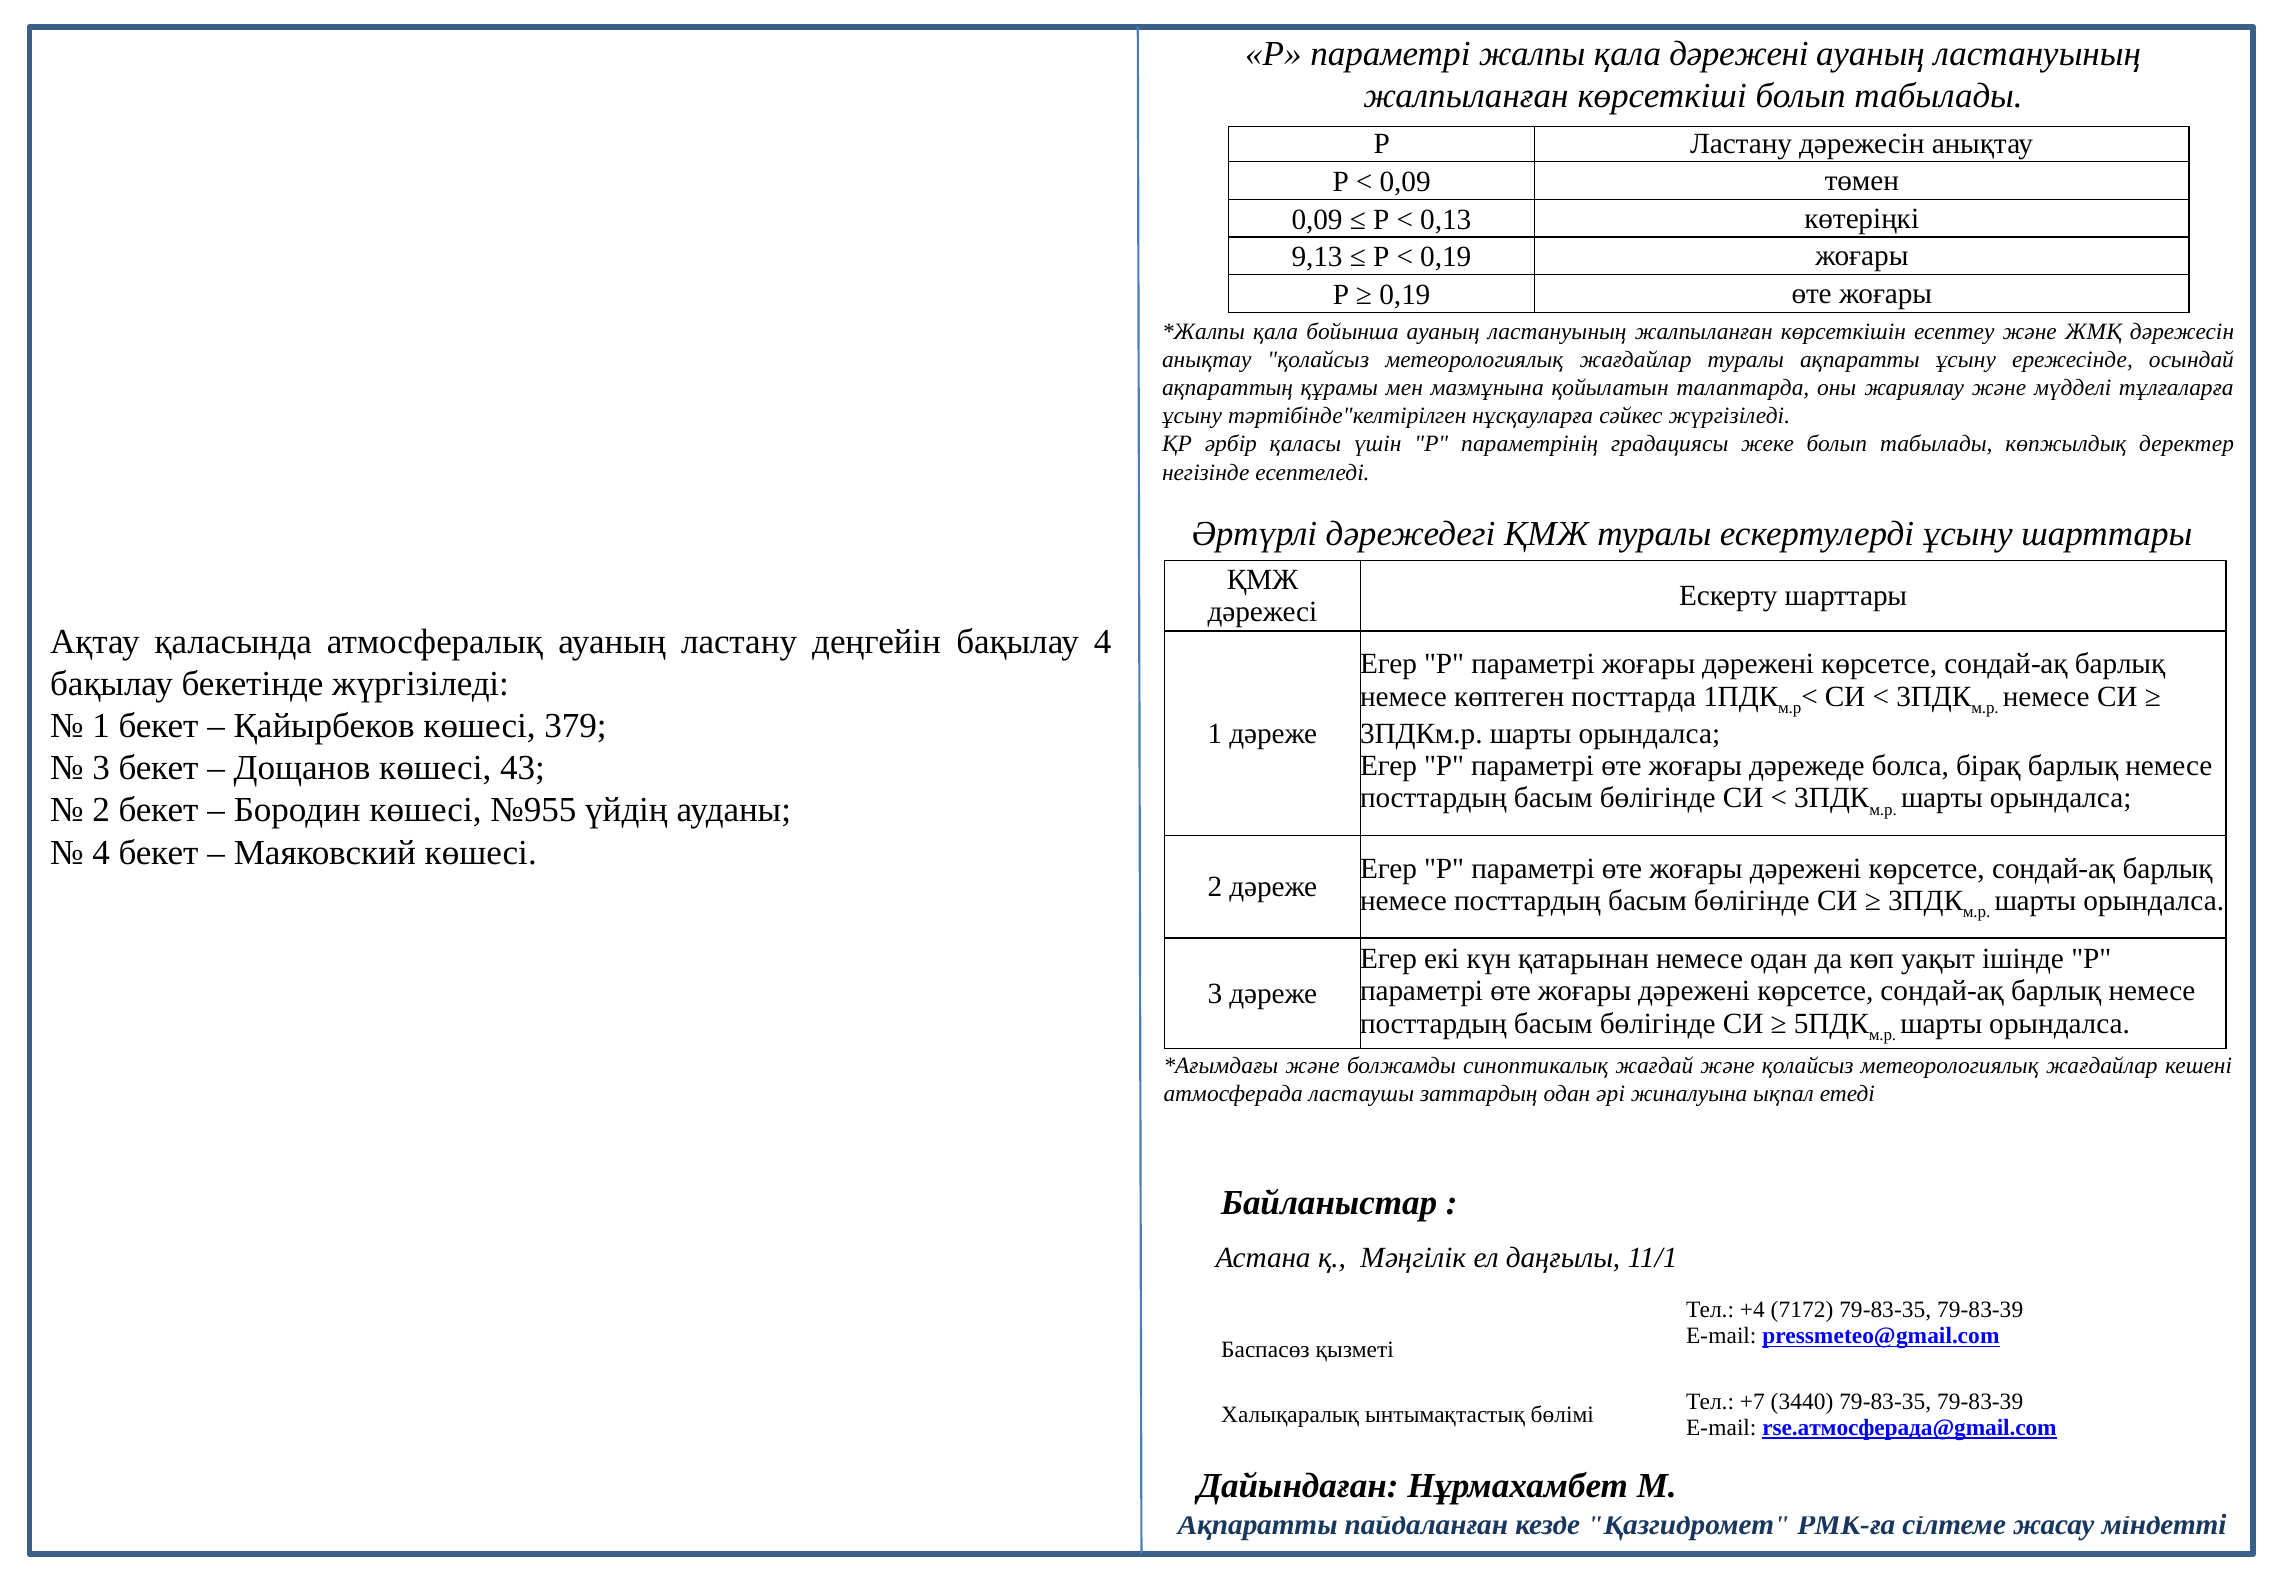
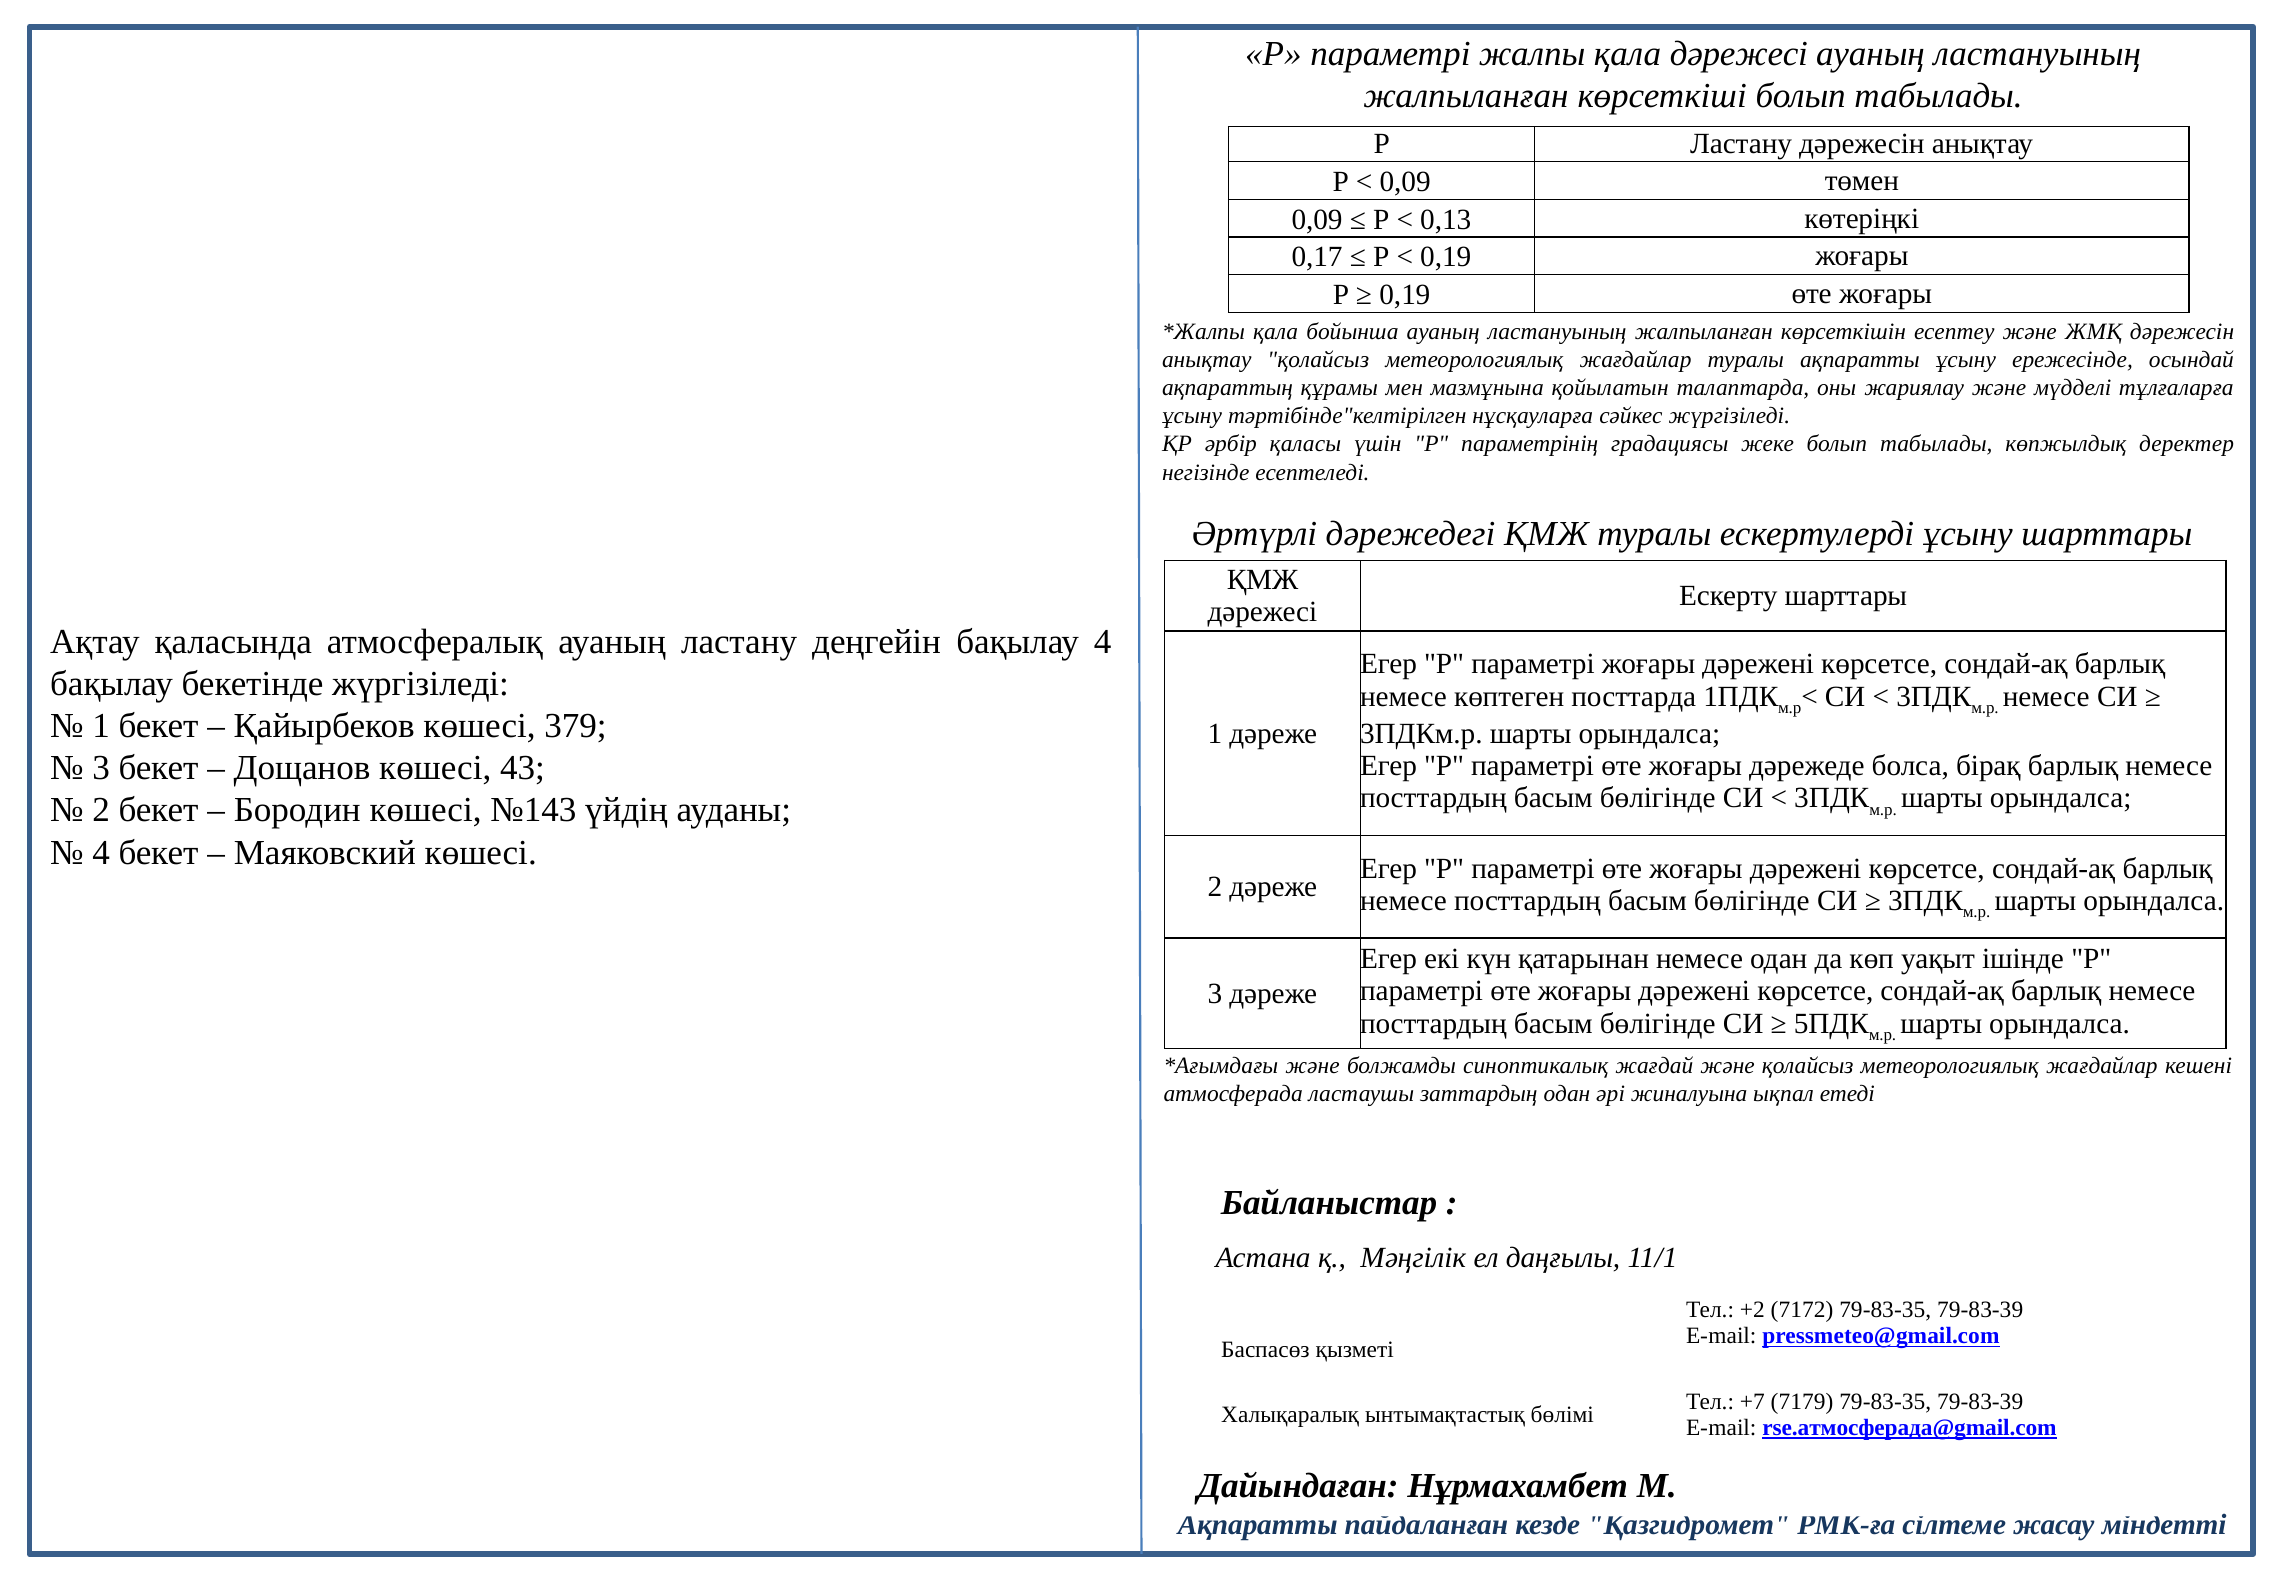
қала дәрежені: дәрежені -> дәрежесі
9,13: 9,13 -> 0,17
№955: №955 -> №143
+4: +4 -> +2
3440: 3440 -> 7179
